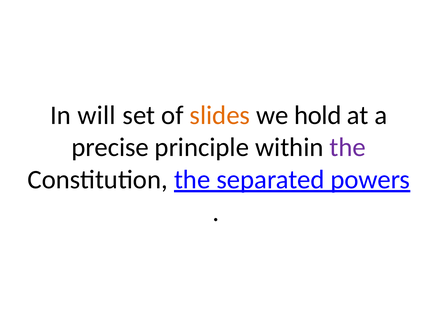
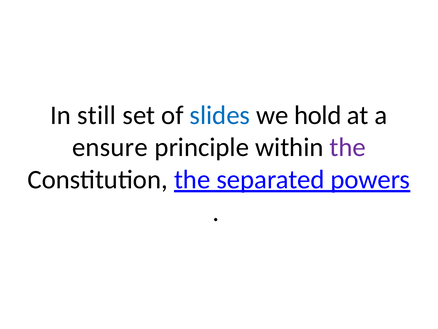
will: will -> still
slides colour: orange -> blue
precise: precise -> ensure
